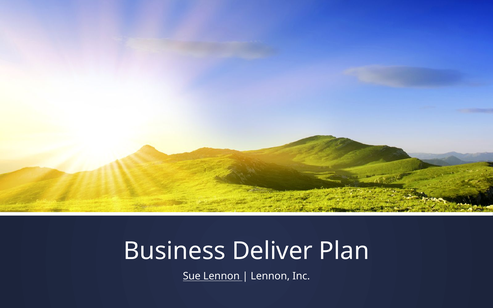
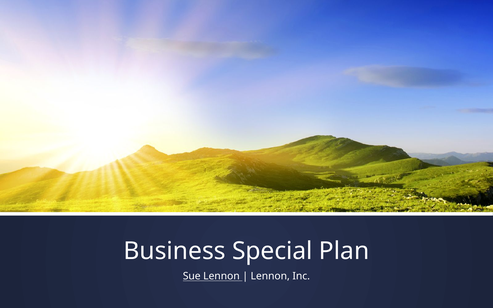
Deliver: Deliver -> Special
